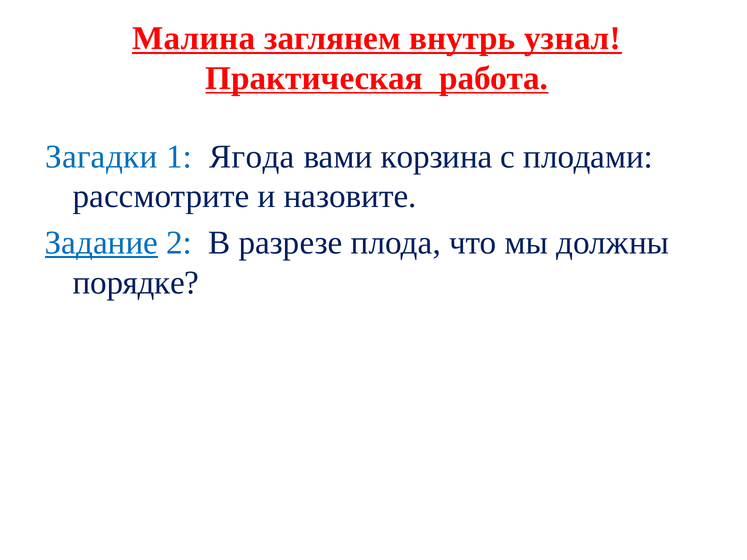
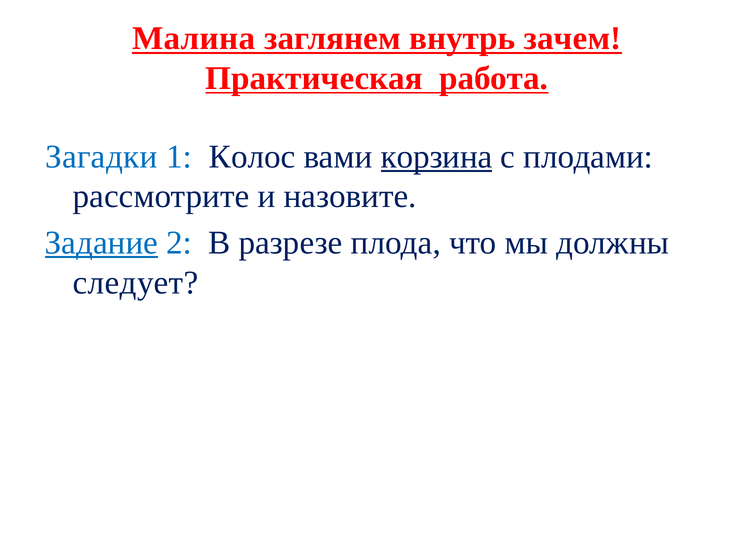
узнал: узнал -> зачем
Ягода: Ягода -> Колос
корзина underline: none -> present
порядке: порядке -> следует
